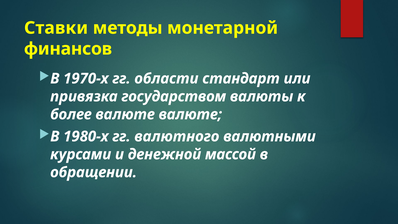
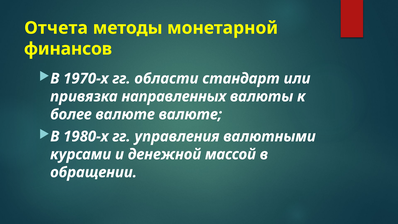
Ставки: Ставки -> Отчета
государством: государством -> направленных
валютного: валютного -> управления
